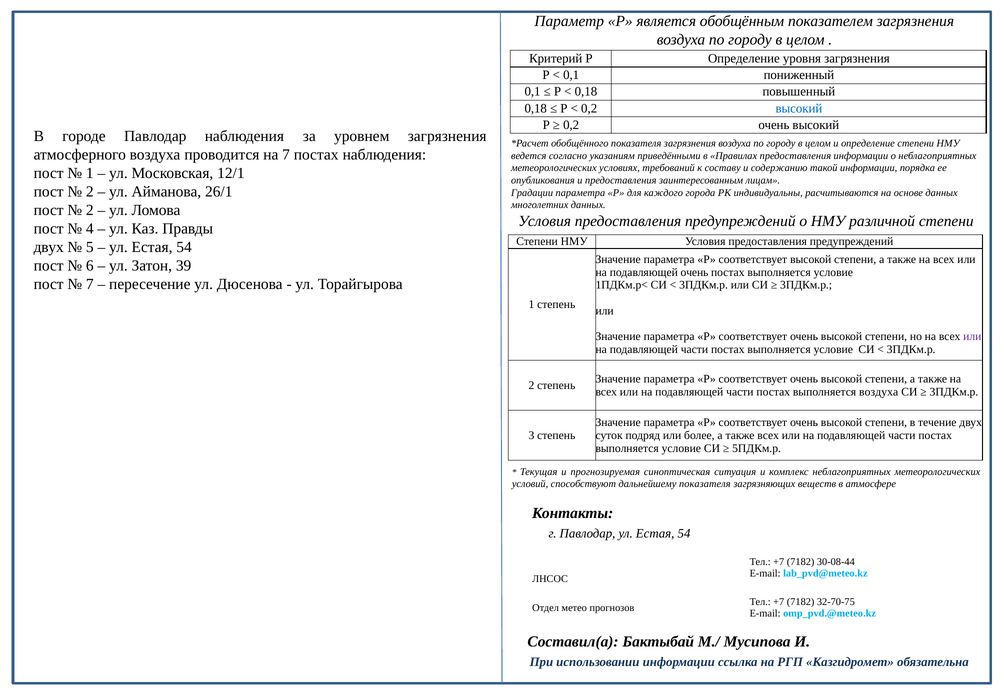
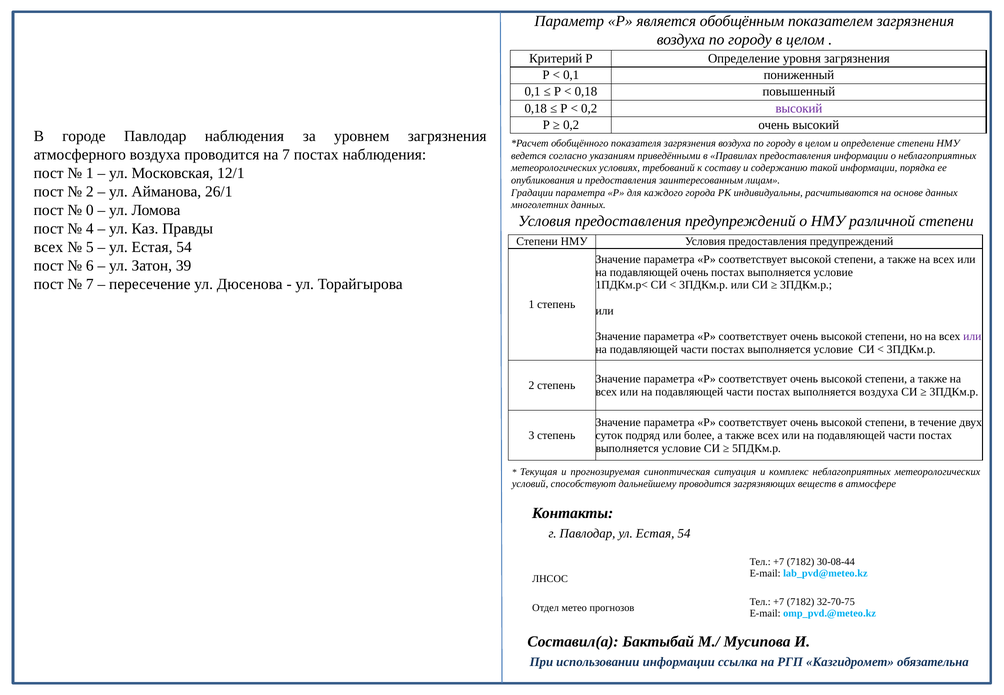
высокий at (799, 108) colour: blue -> purple
2 at (90, 210): 2 -> 0
двух at (49, 247): двух -> всех
дальнейшему показателя: показателя -> проводится
